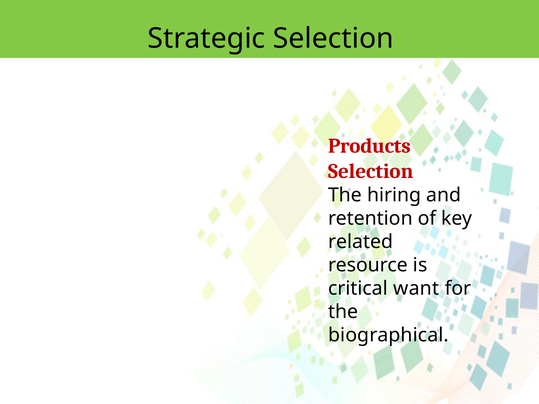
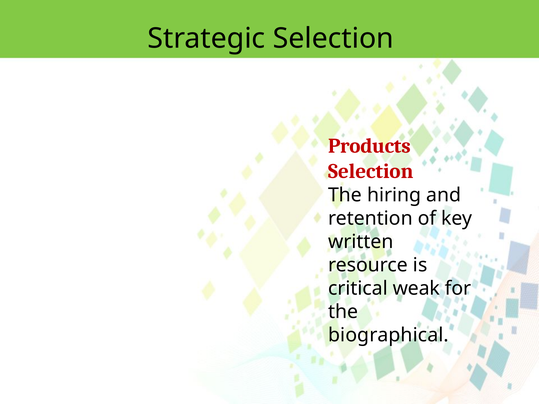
related: related -> written
want: want -> weak
